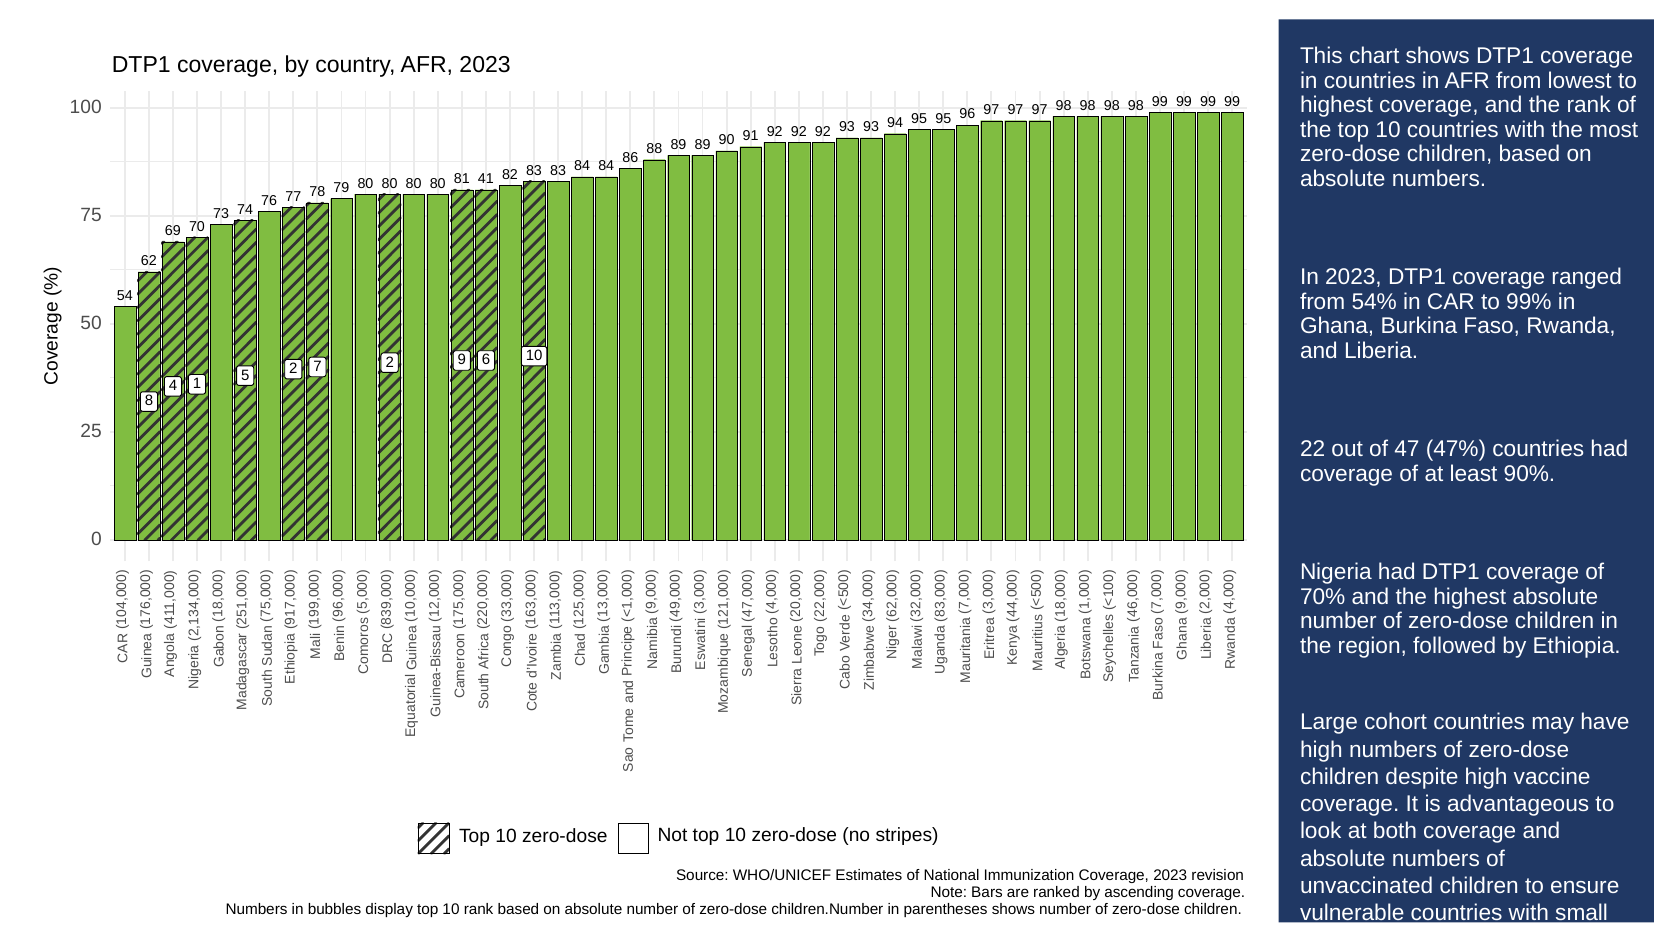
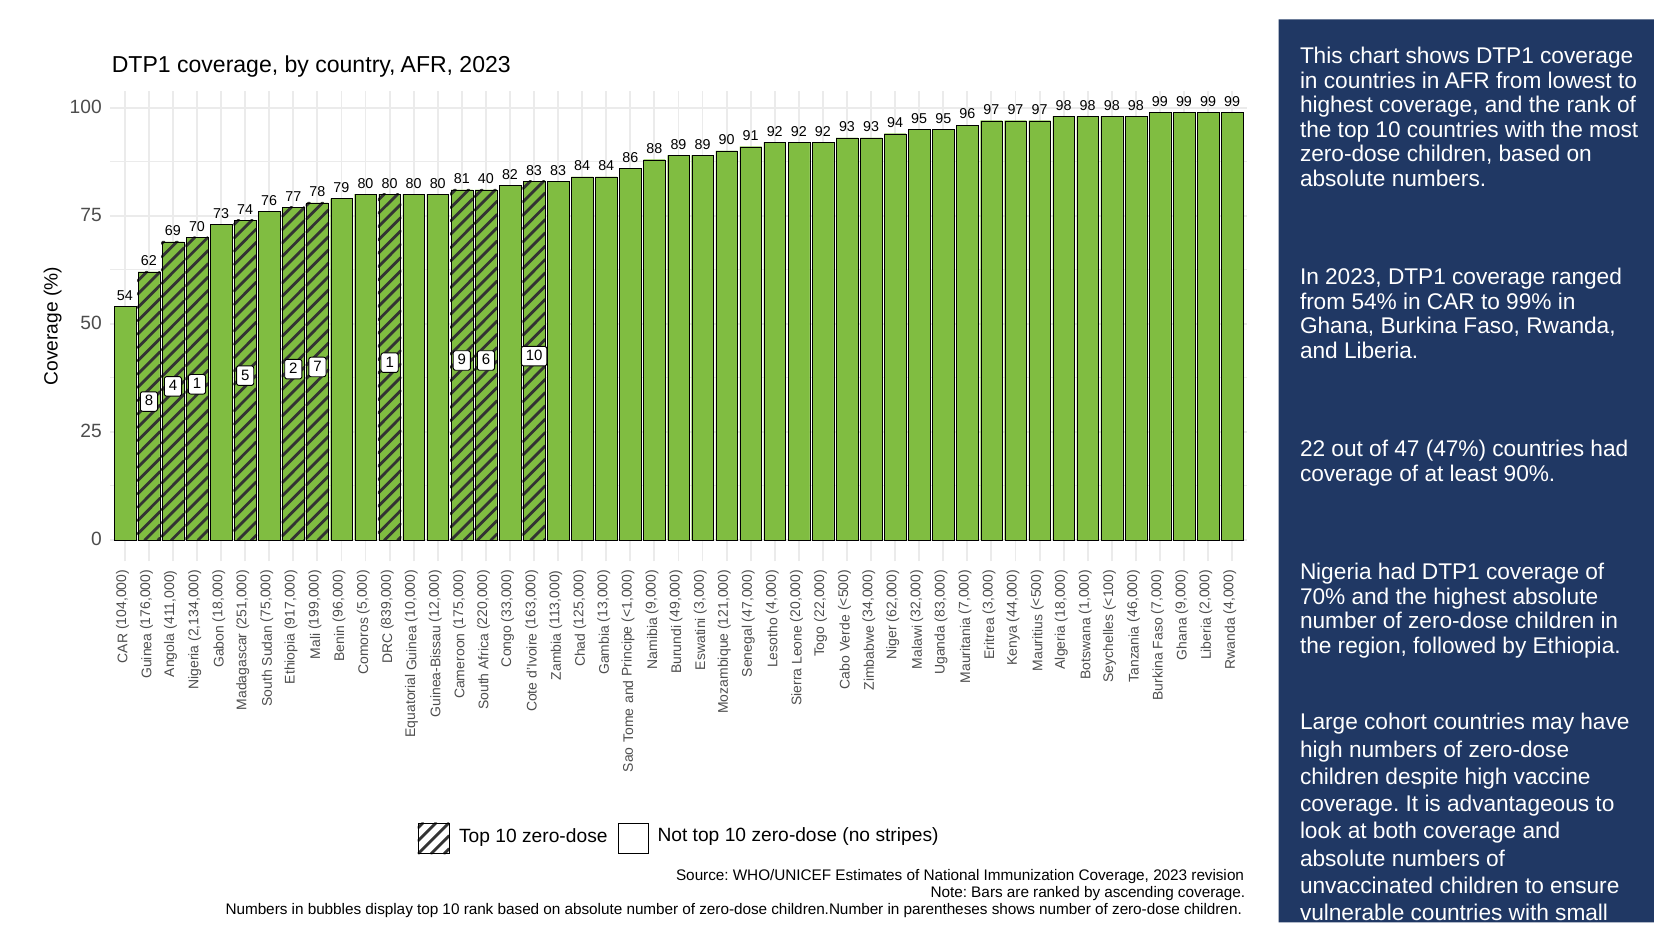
41: 41 -> 40
7 2: 2 -> 1
